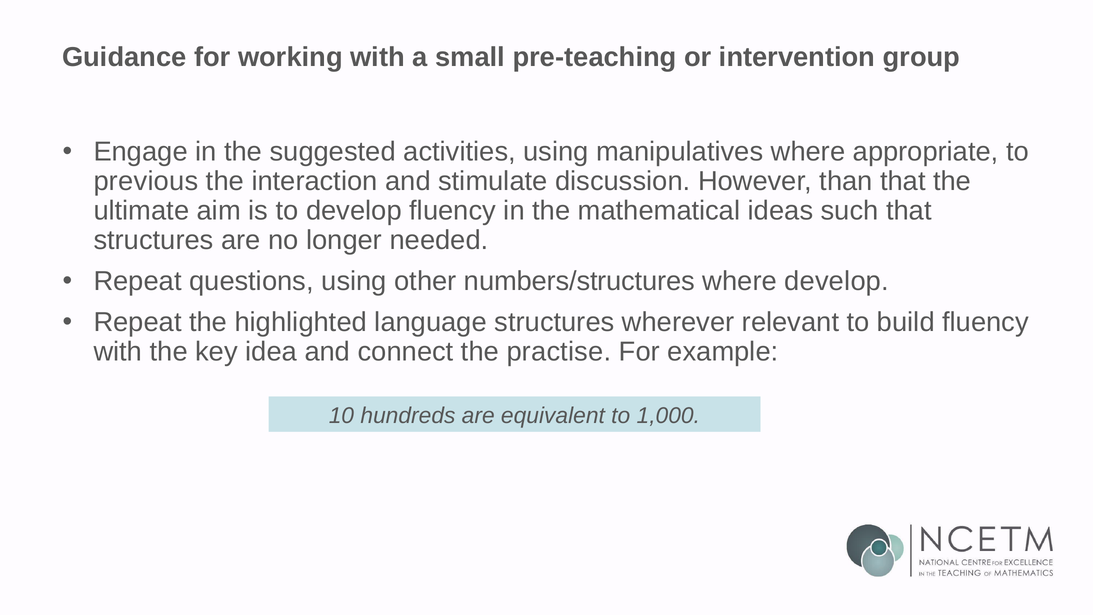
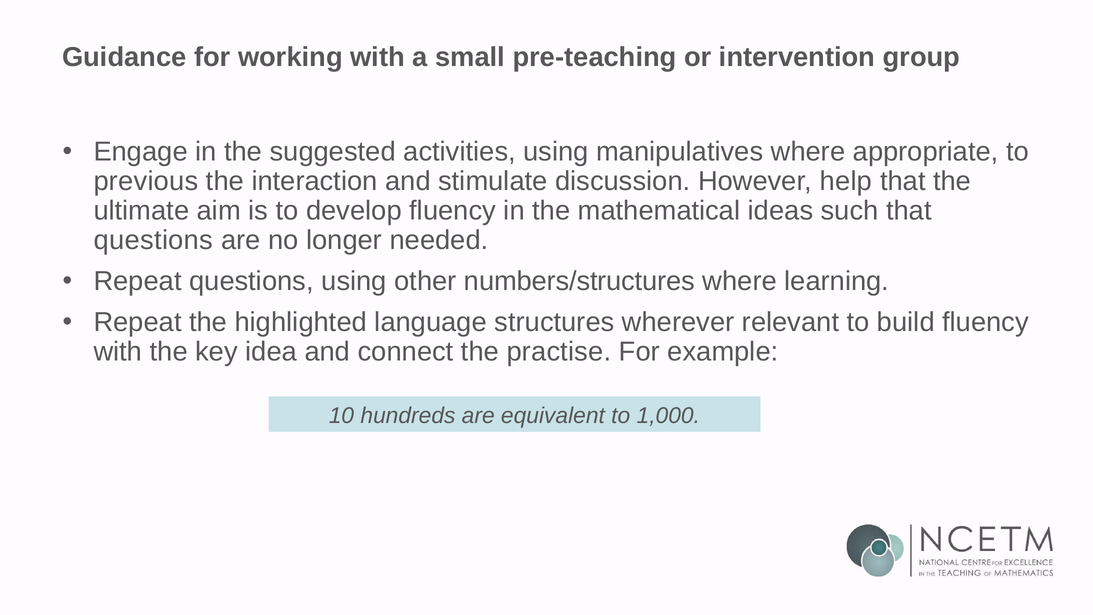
than: than -> help
structures at (154, 240): structures -> questions
where develop: develop -> learning
